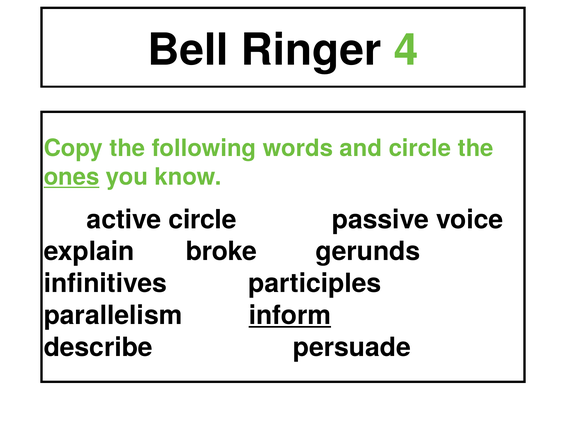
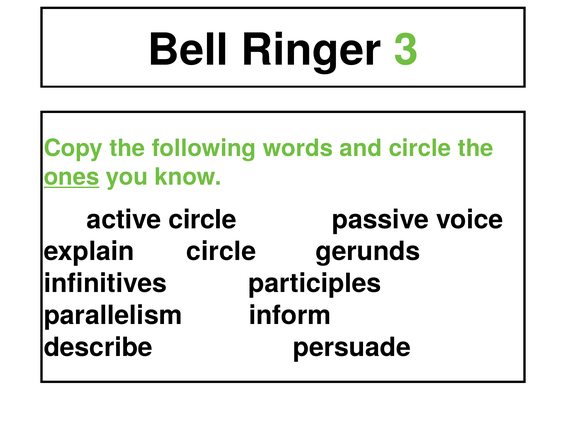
4: 4 -> 3
explain broke: broke -> circle
inform underline: present -> none
